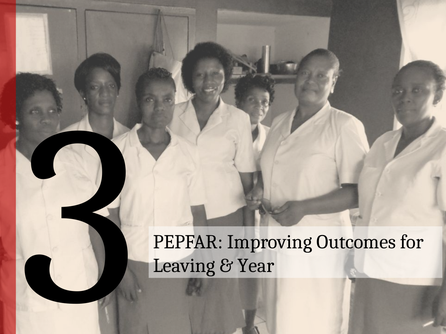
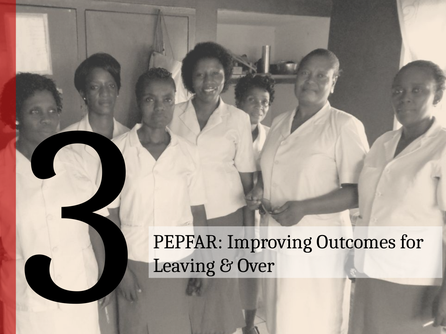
Year: Year -> Over
